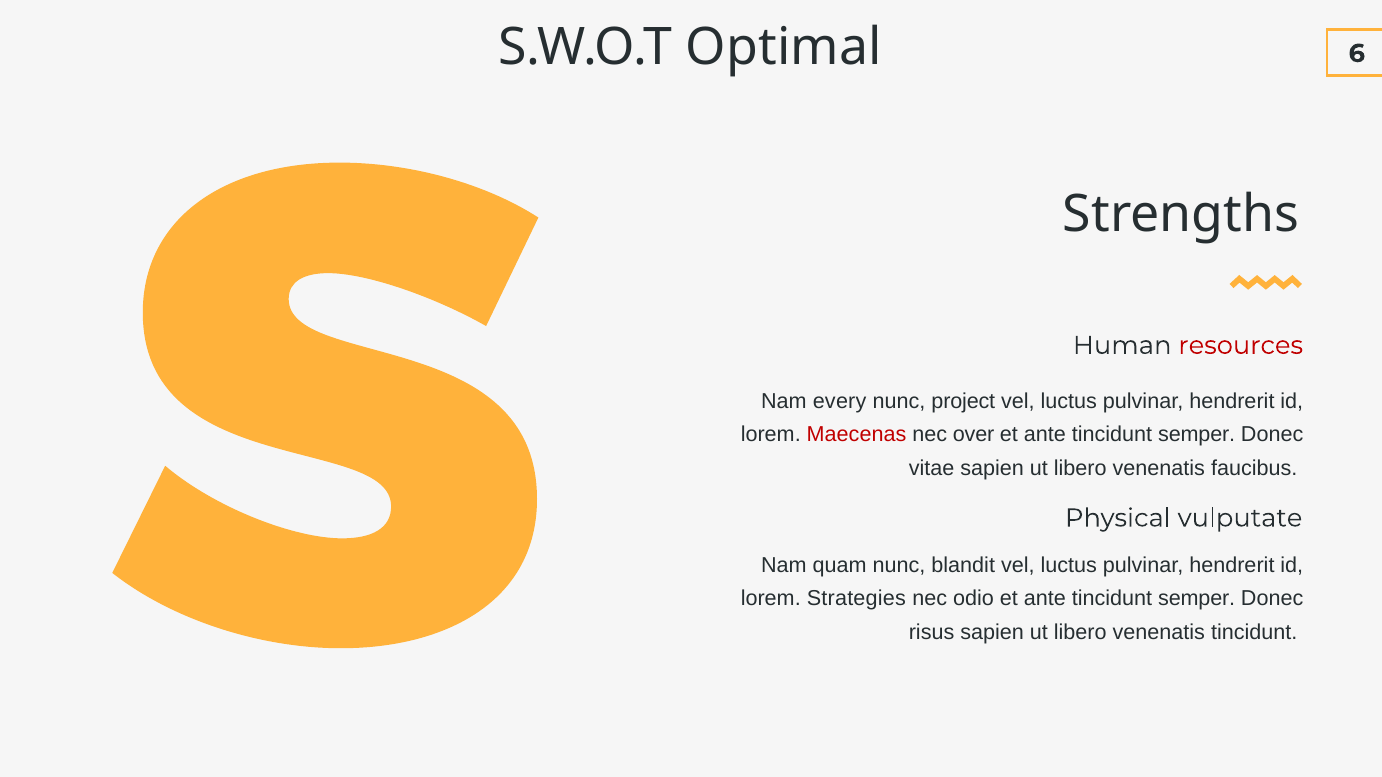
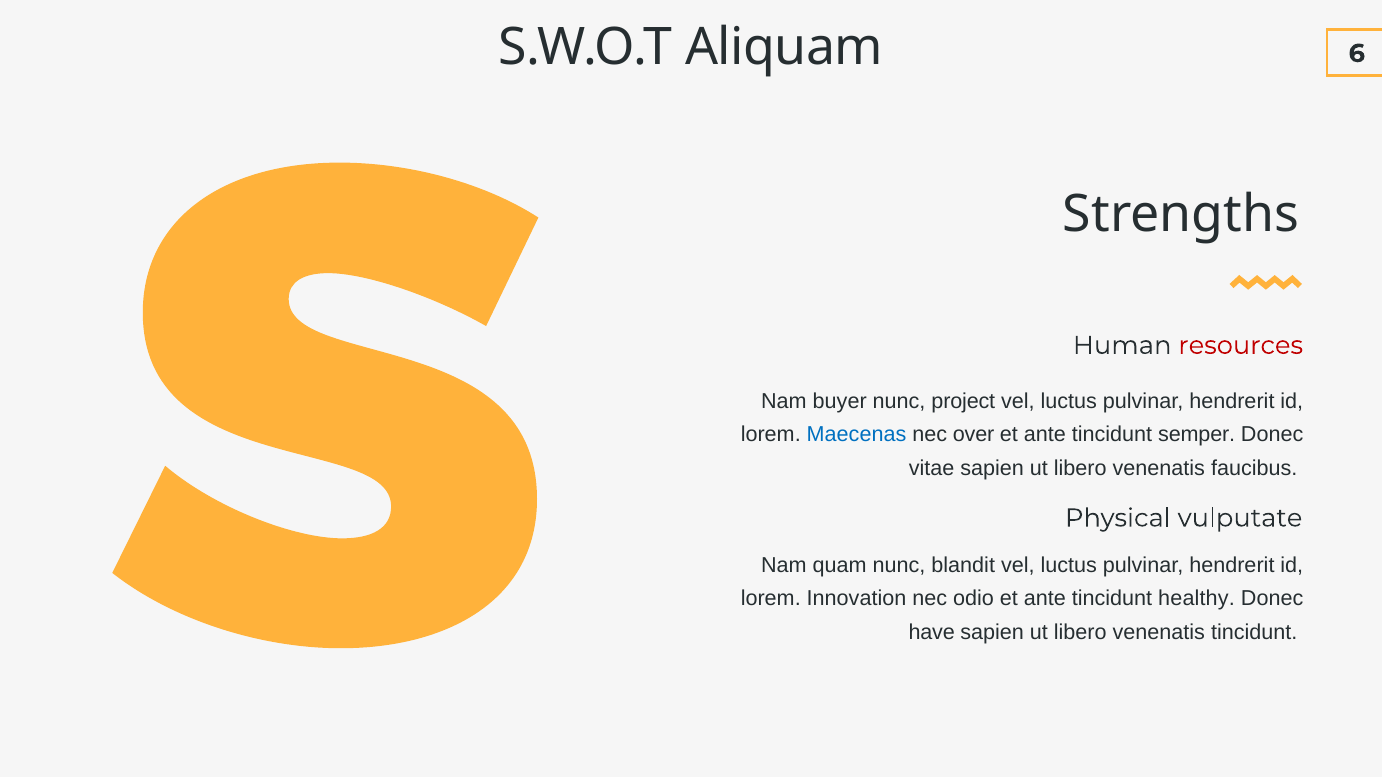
Optimal: Optimal -> Aliquam
every: every -> buyer
Maecenas colour: red -> blue
Strategies: Strategies -> Innovation
semper at (1197, 599): semper -> healthy
risus: risus -> have
